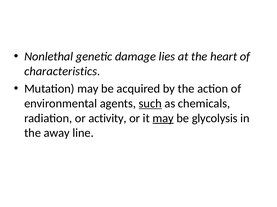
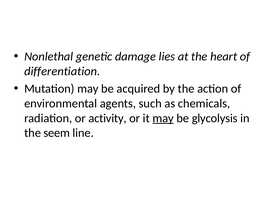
characteristics: characteristics -> differentiation
such underline: present -> none
away: away -> seem
